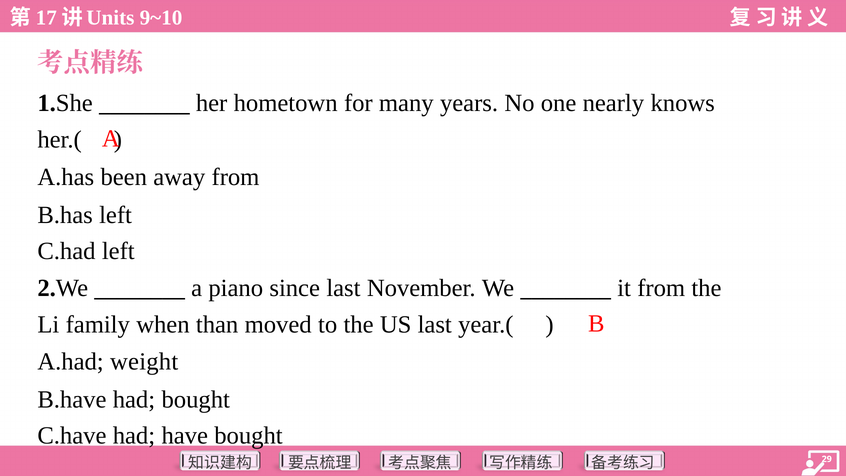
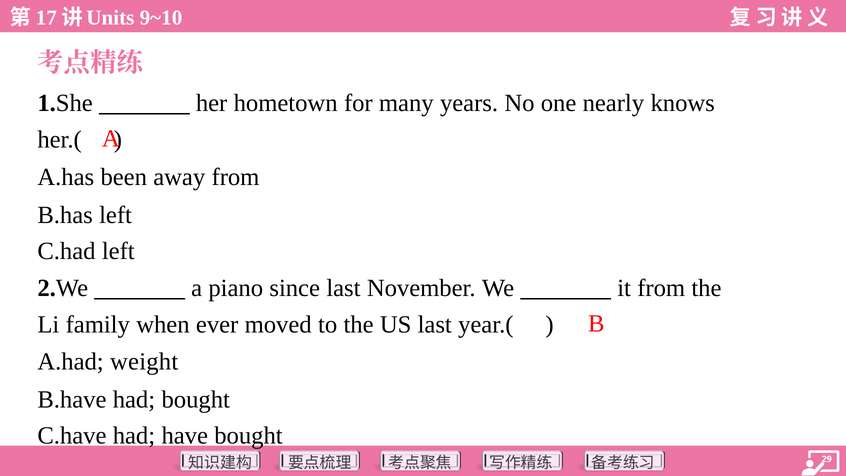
than: than -> ever
